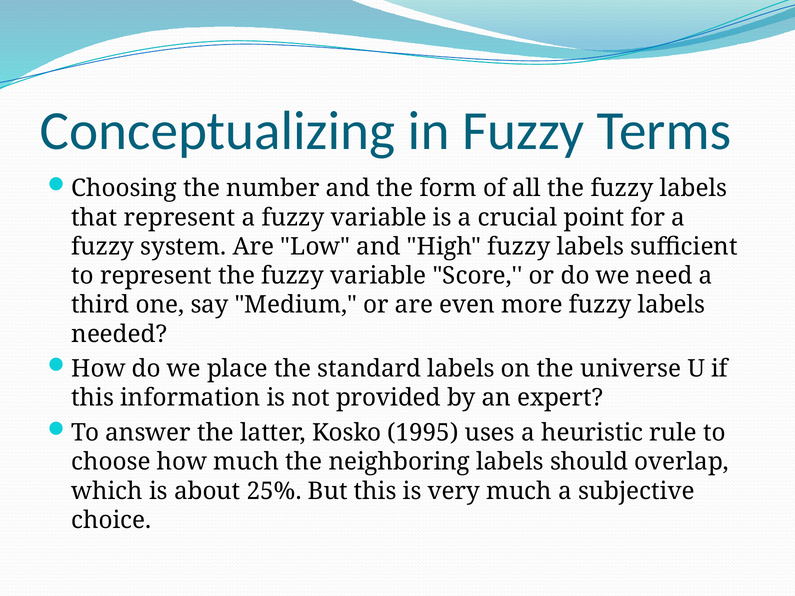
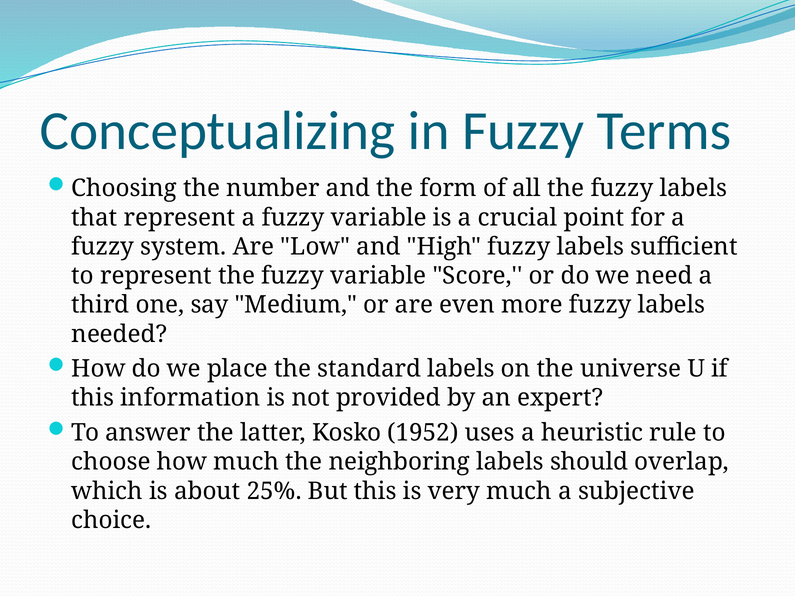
1995: 1995 -> 1952
